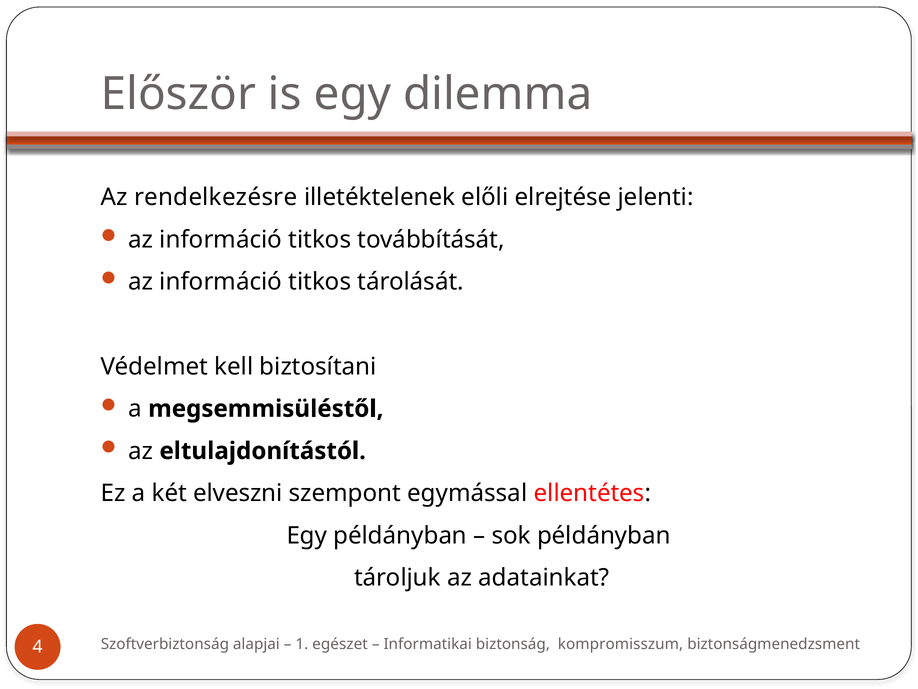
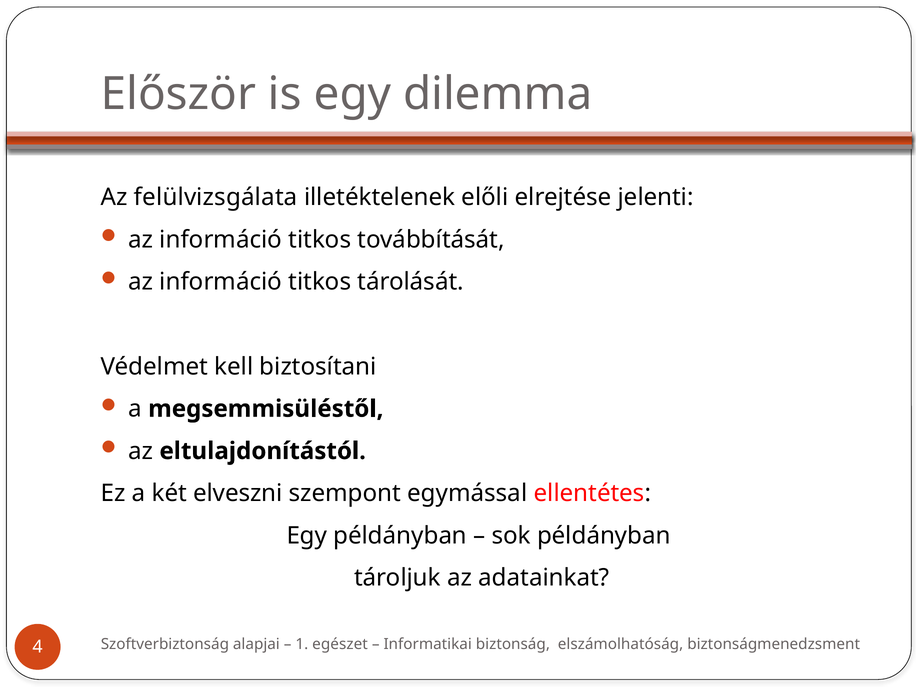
rendelkezésre: rendelkezésre -> felülvizsgálata
kompromisszum: kompromisszum -> elszámolhatóság
